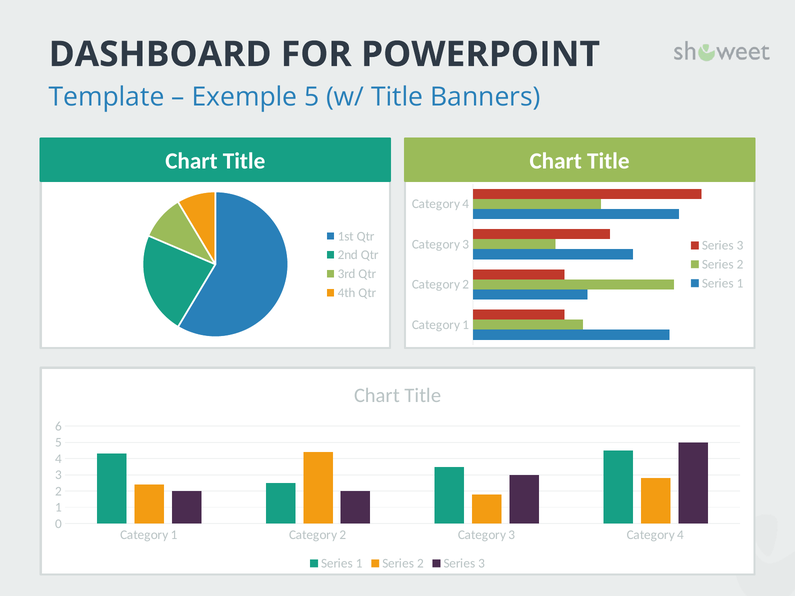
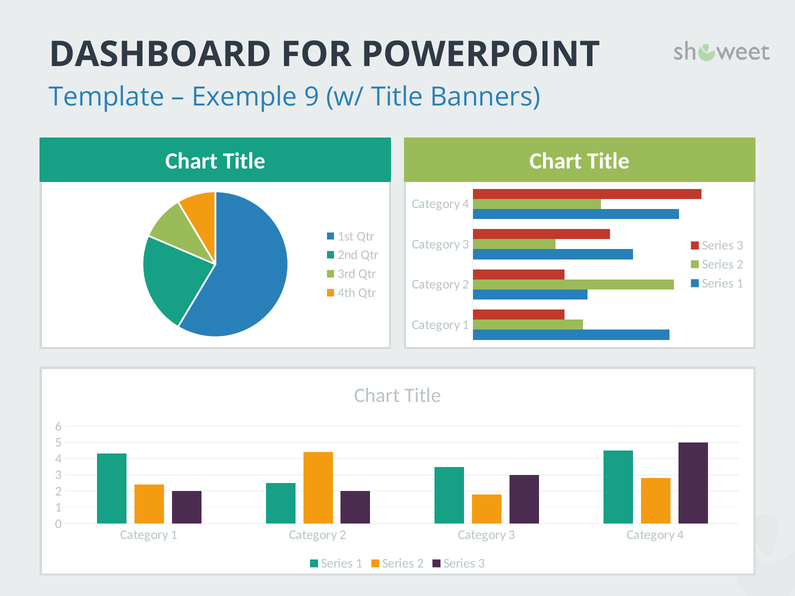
Exemple 5: 5 -> 9
